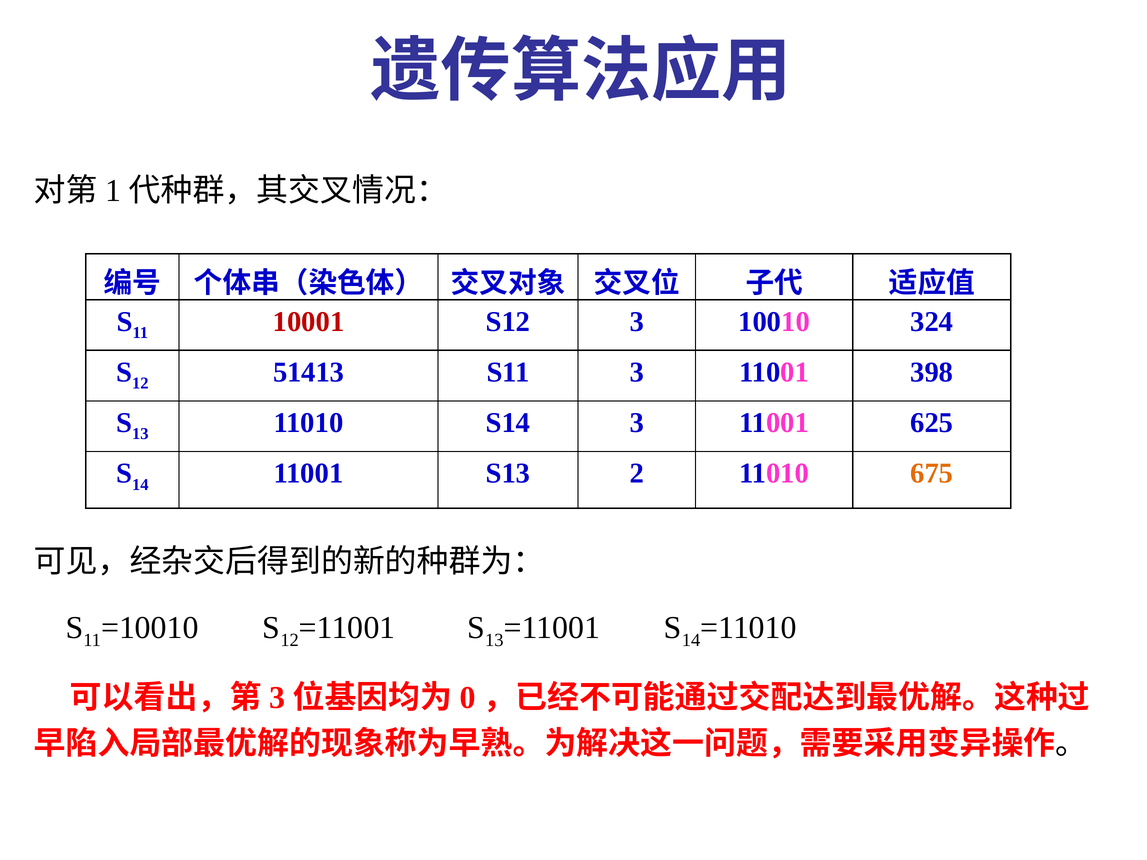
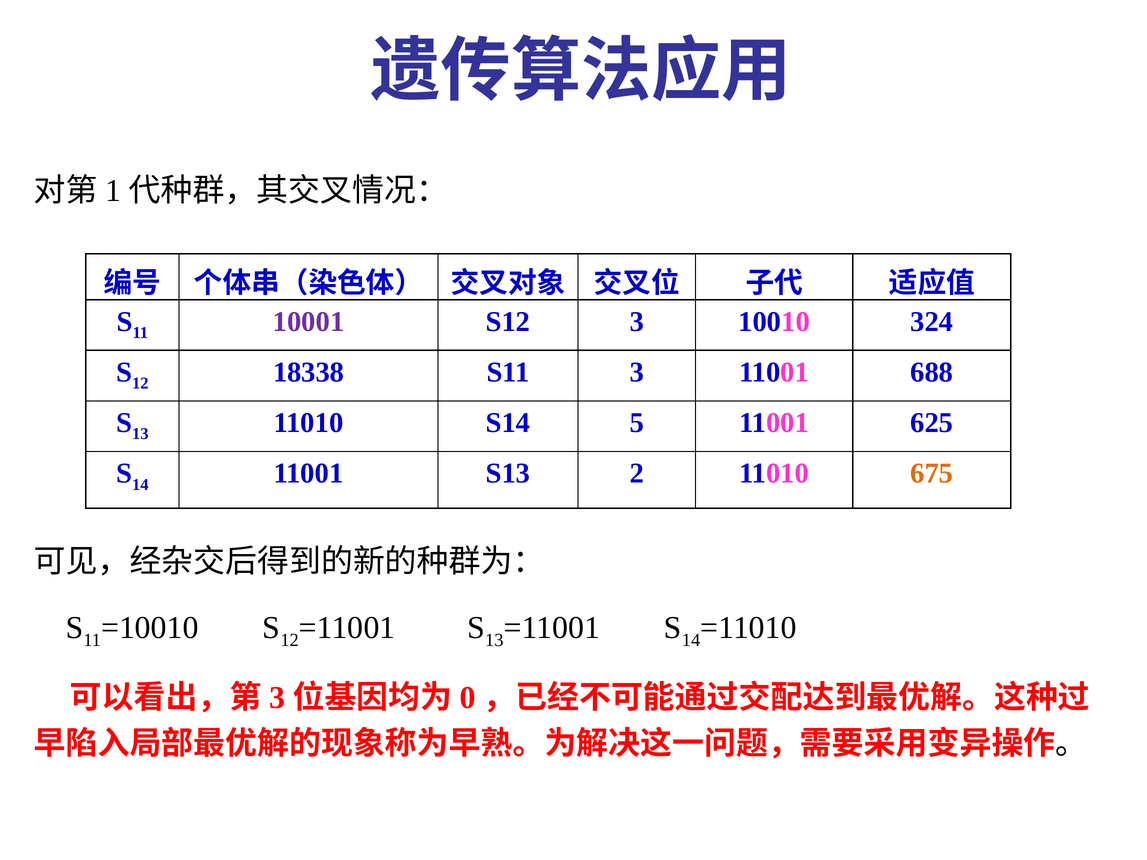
10001 colour: red -> purple
51413: 51413 -> 18338
398: 398 -> 688
S14 3: 3 -> 5
